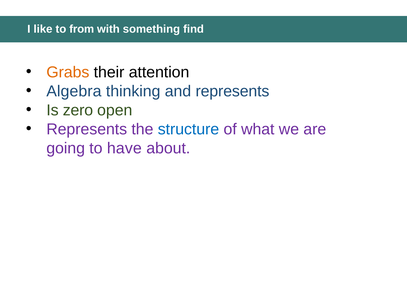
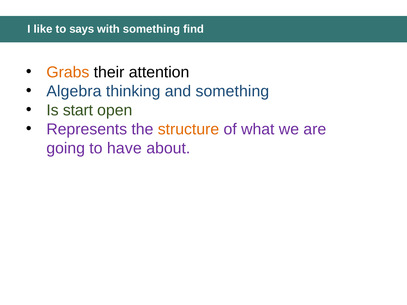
from: from -> says
and represents: represents -> something
zero: zero -> start
structure colour: blue -> orange
